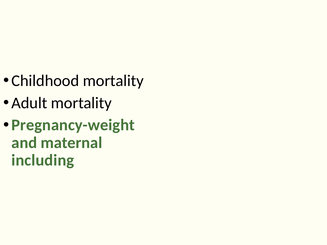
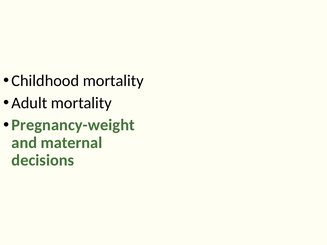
including: including -> decisions
